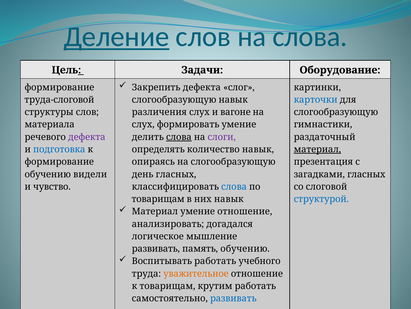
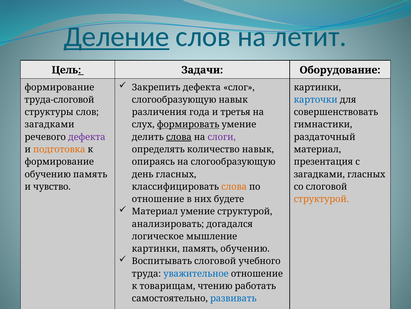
на слова: слова -> летит
различения слух: слух -> года
вагоне: вагоне -> третья
слогообразующую at (336, 112): слогообразующую -> совершенствовать
материала at (50, 124): материала -> загадками
формировать underline: none -> present
подготовка colour: blue -> orange
материал at (317, 149) underline: present -> none
обучению видели: видели -> память
слова at (234, 186) colour: blue -> orange
товарищам at (158, 199): товарищам -> отношение
них навык: навык -> будете
структурой at (321, 199) colour: blue -> orange
умение отношение: отношение -> структурой
развивать at (156, 248): развивать -> картинки
Воспитывать работать: работать -> слоговой
уважительное colour: orange -> blue
крутим: крутим -> чтению
